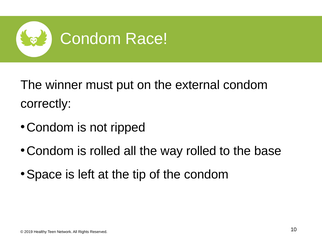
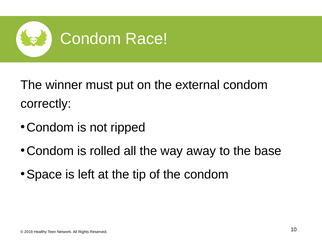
way rolled: rolled -> away
